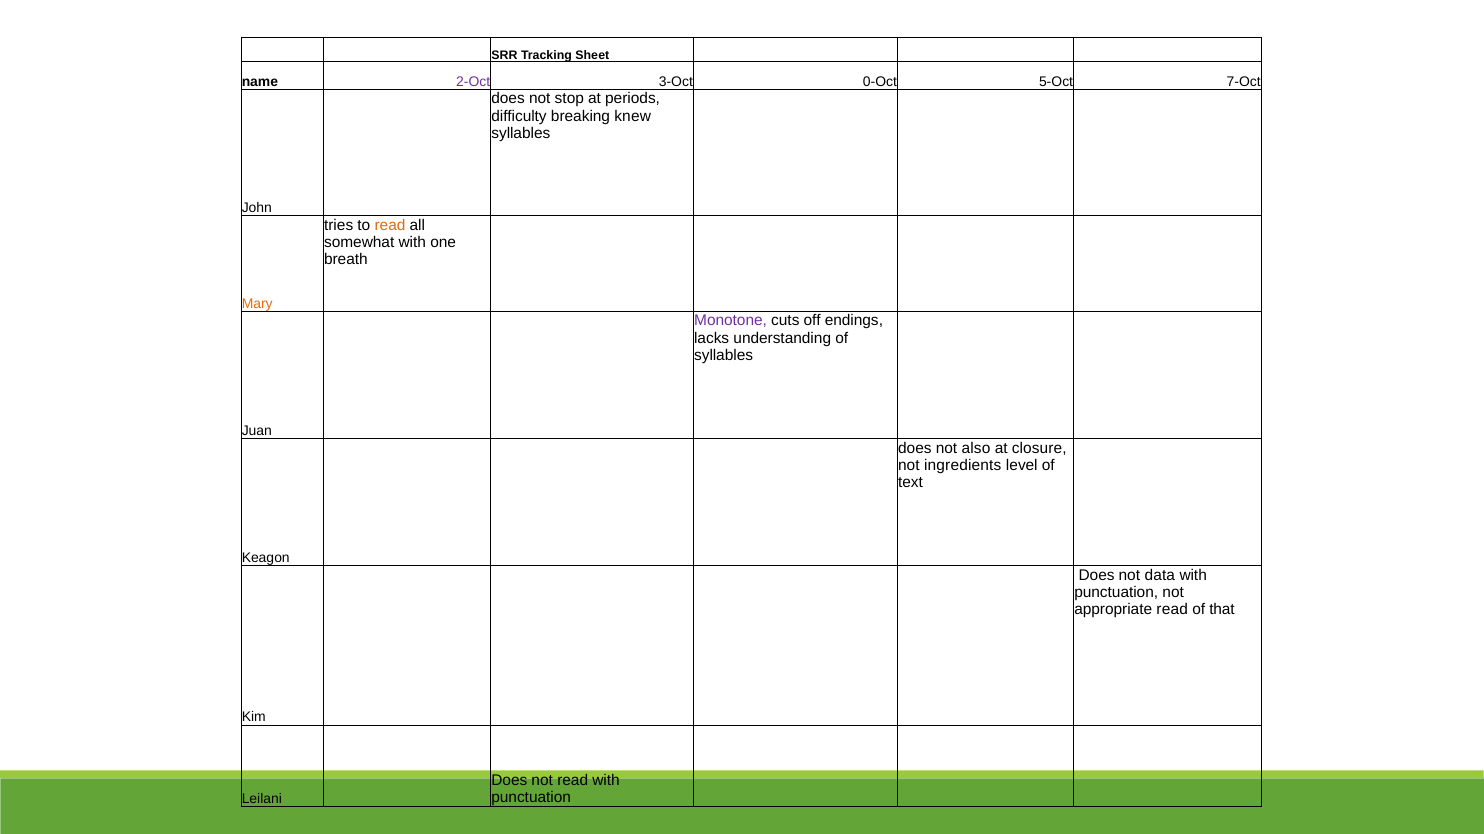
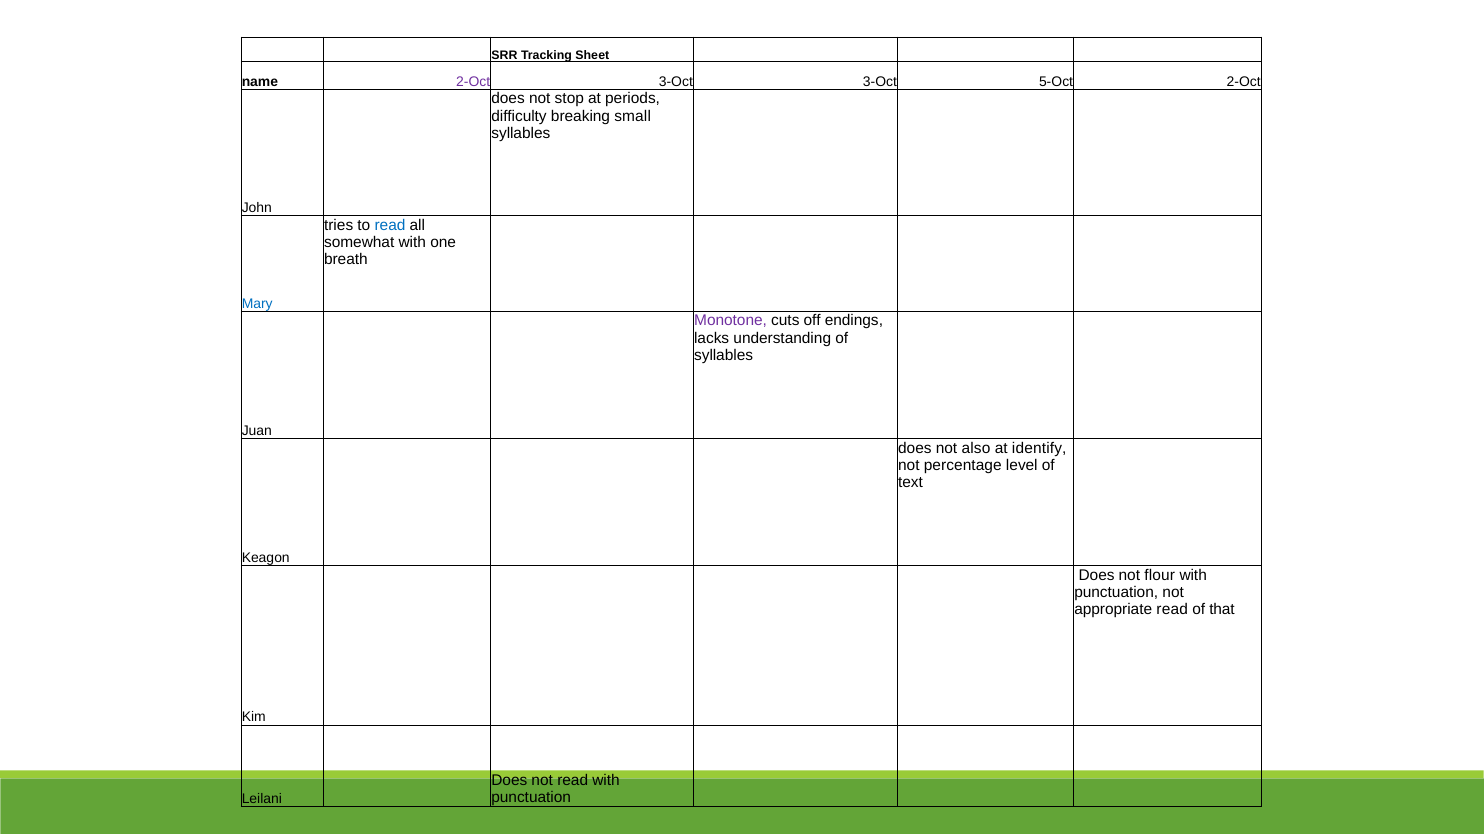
3-Oct 0-Oct: 0-Oct -> 3-Oct
5-Oct 7-Oct: 7-Oct -> 2-Oct
knew: knew -> small
read at (390, 225) colour: orange -> blue
Mary colour: orange -> blue
closure: closure -> identify
ingredients: ingredients -> percentage
data: data -> flour
